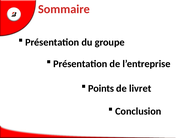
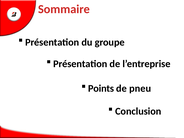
livret: livret -> pneu
